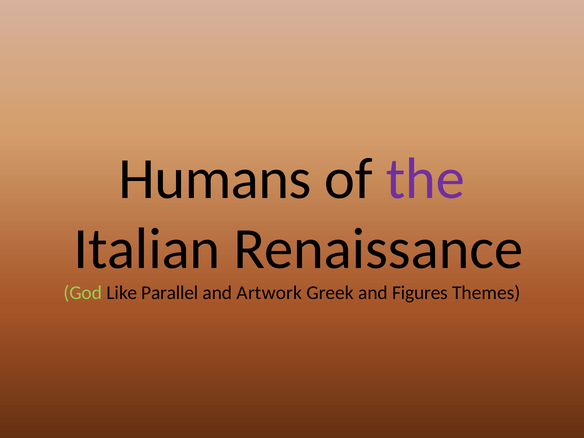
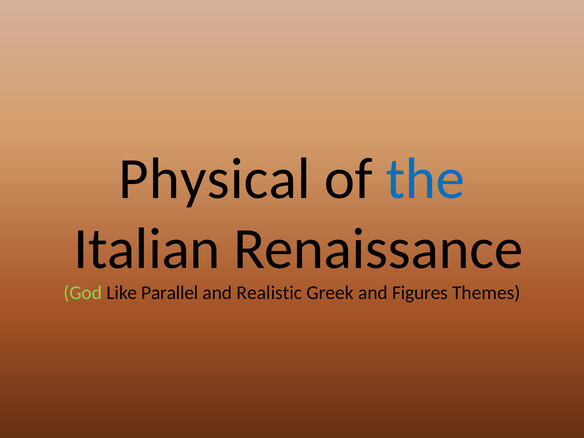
Humans: Humans -> Physical
the colour: purple -> blue
Artwork: Artwork -> Realistic
